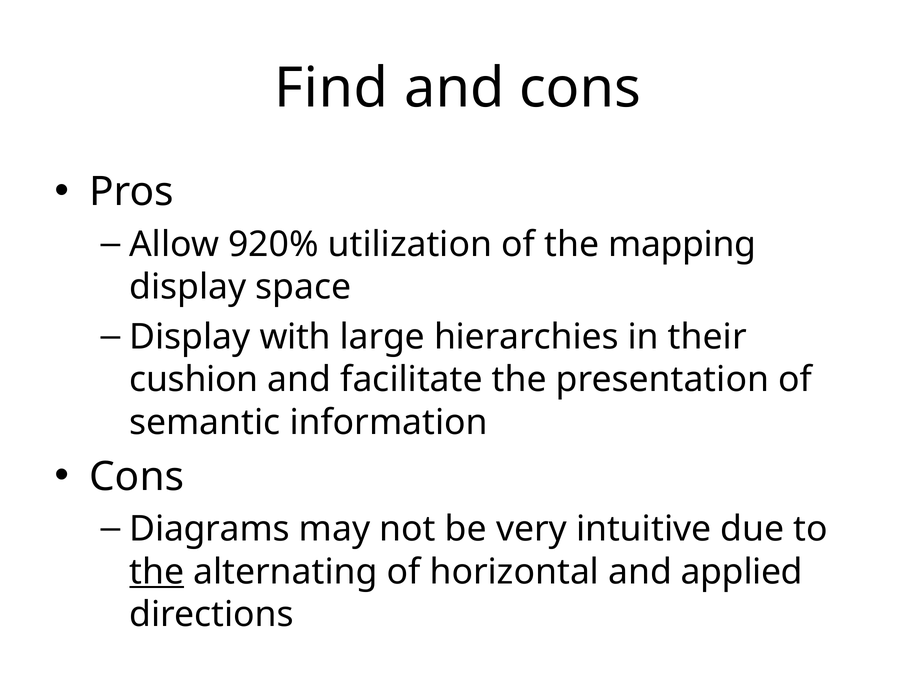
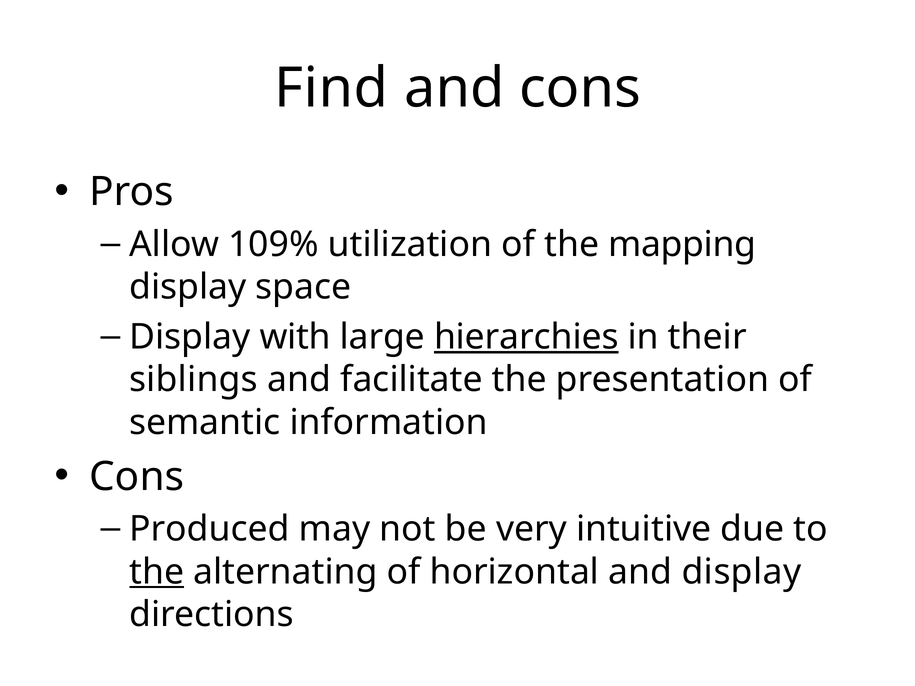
920%: 920% -> 109%
hierarchies underline: none -> present
cushion: cushion -> siblings
Diagrams: Diagrams -> Produced
and applied: applied -> display
